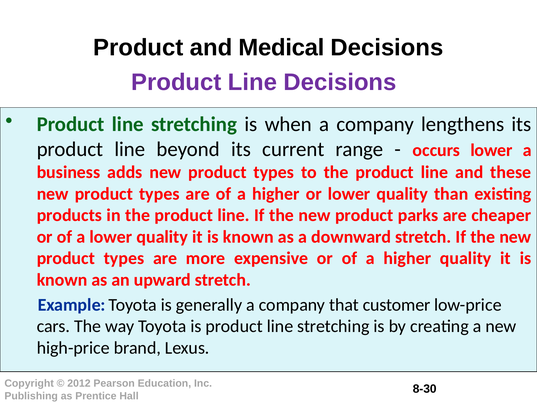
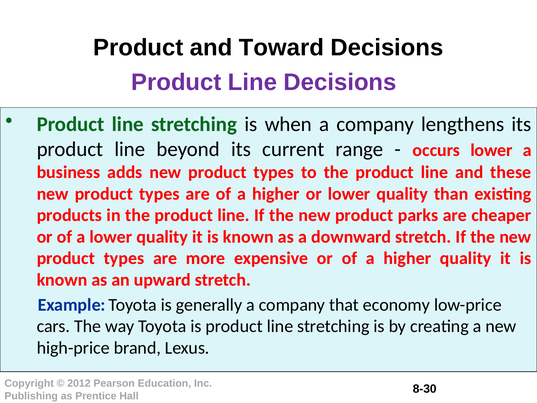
Medical: Medical -> Toward
customer: customer -> economy
